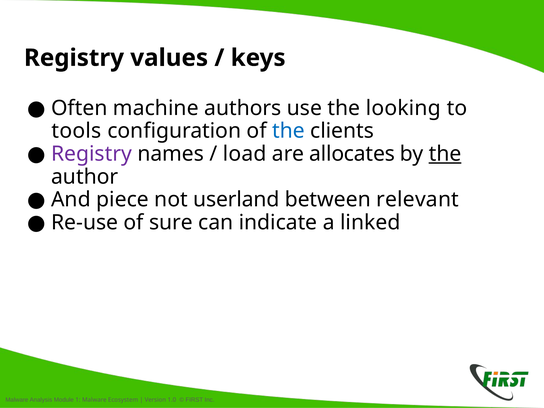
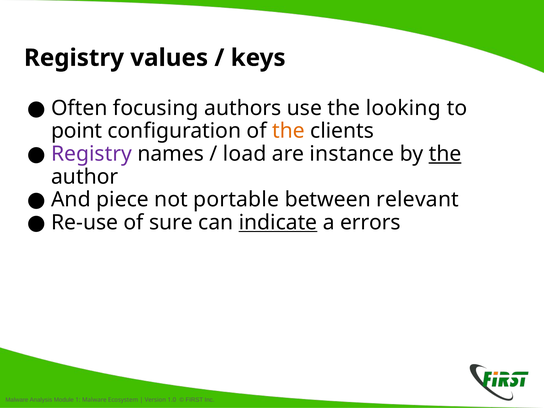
machine: machine -> focusing
tools: tools -> point
the at (288, 131) colour: blue -> orange
allocates: allocates -> instance
userland: userland -> portable
indicate underline: none -> present
linked: linked -> errors
